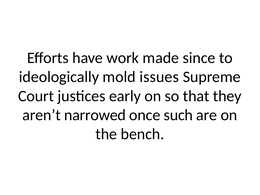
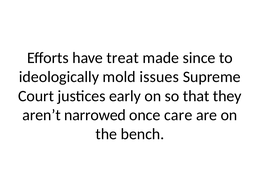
work: work -> treat
such: such -> care
